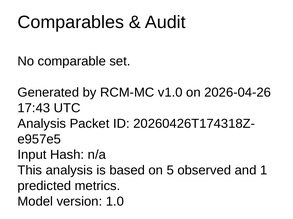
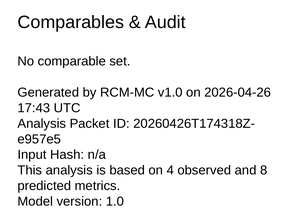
5: 5 -> 4
1: 1 -> 8
